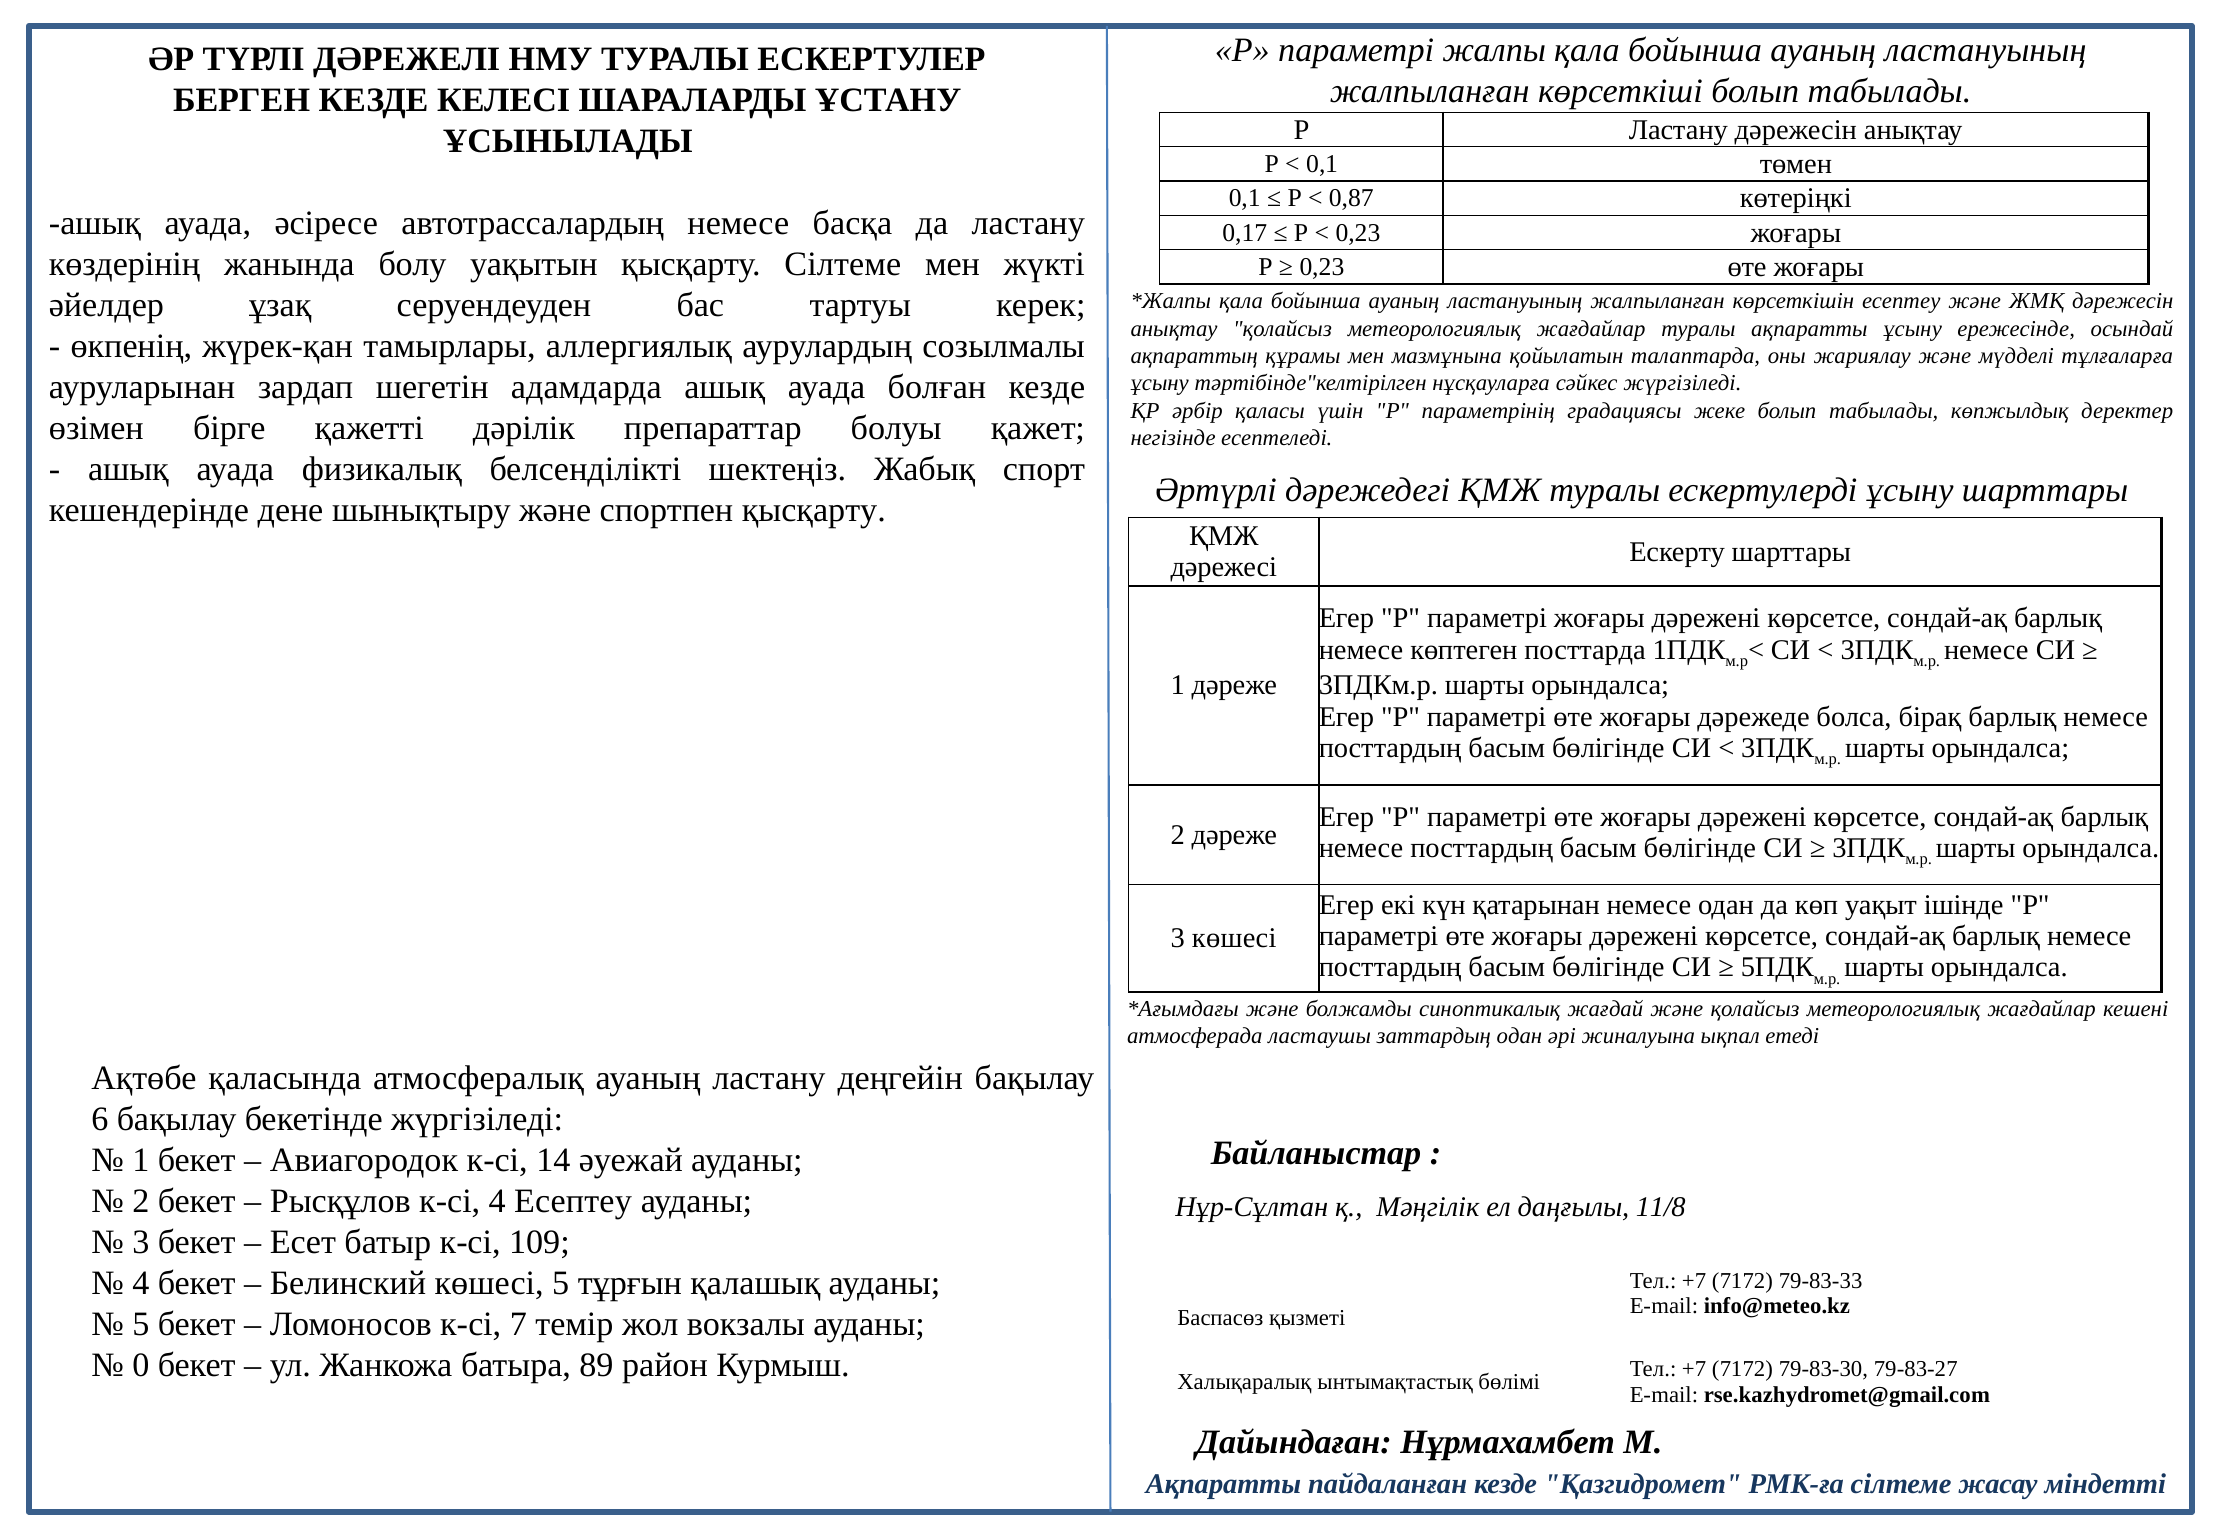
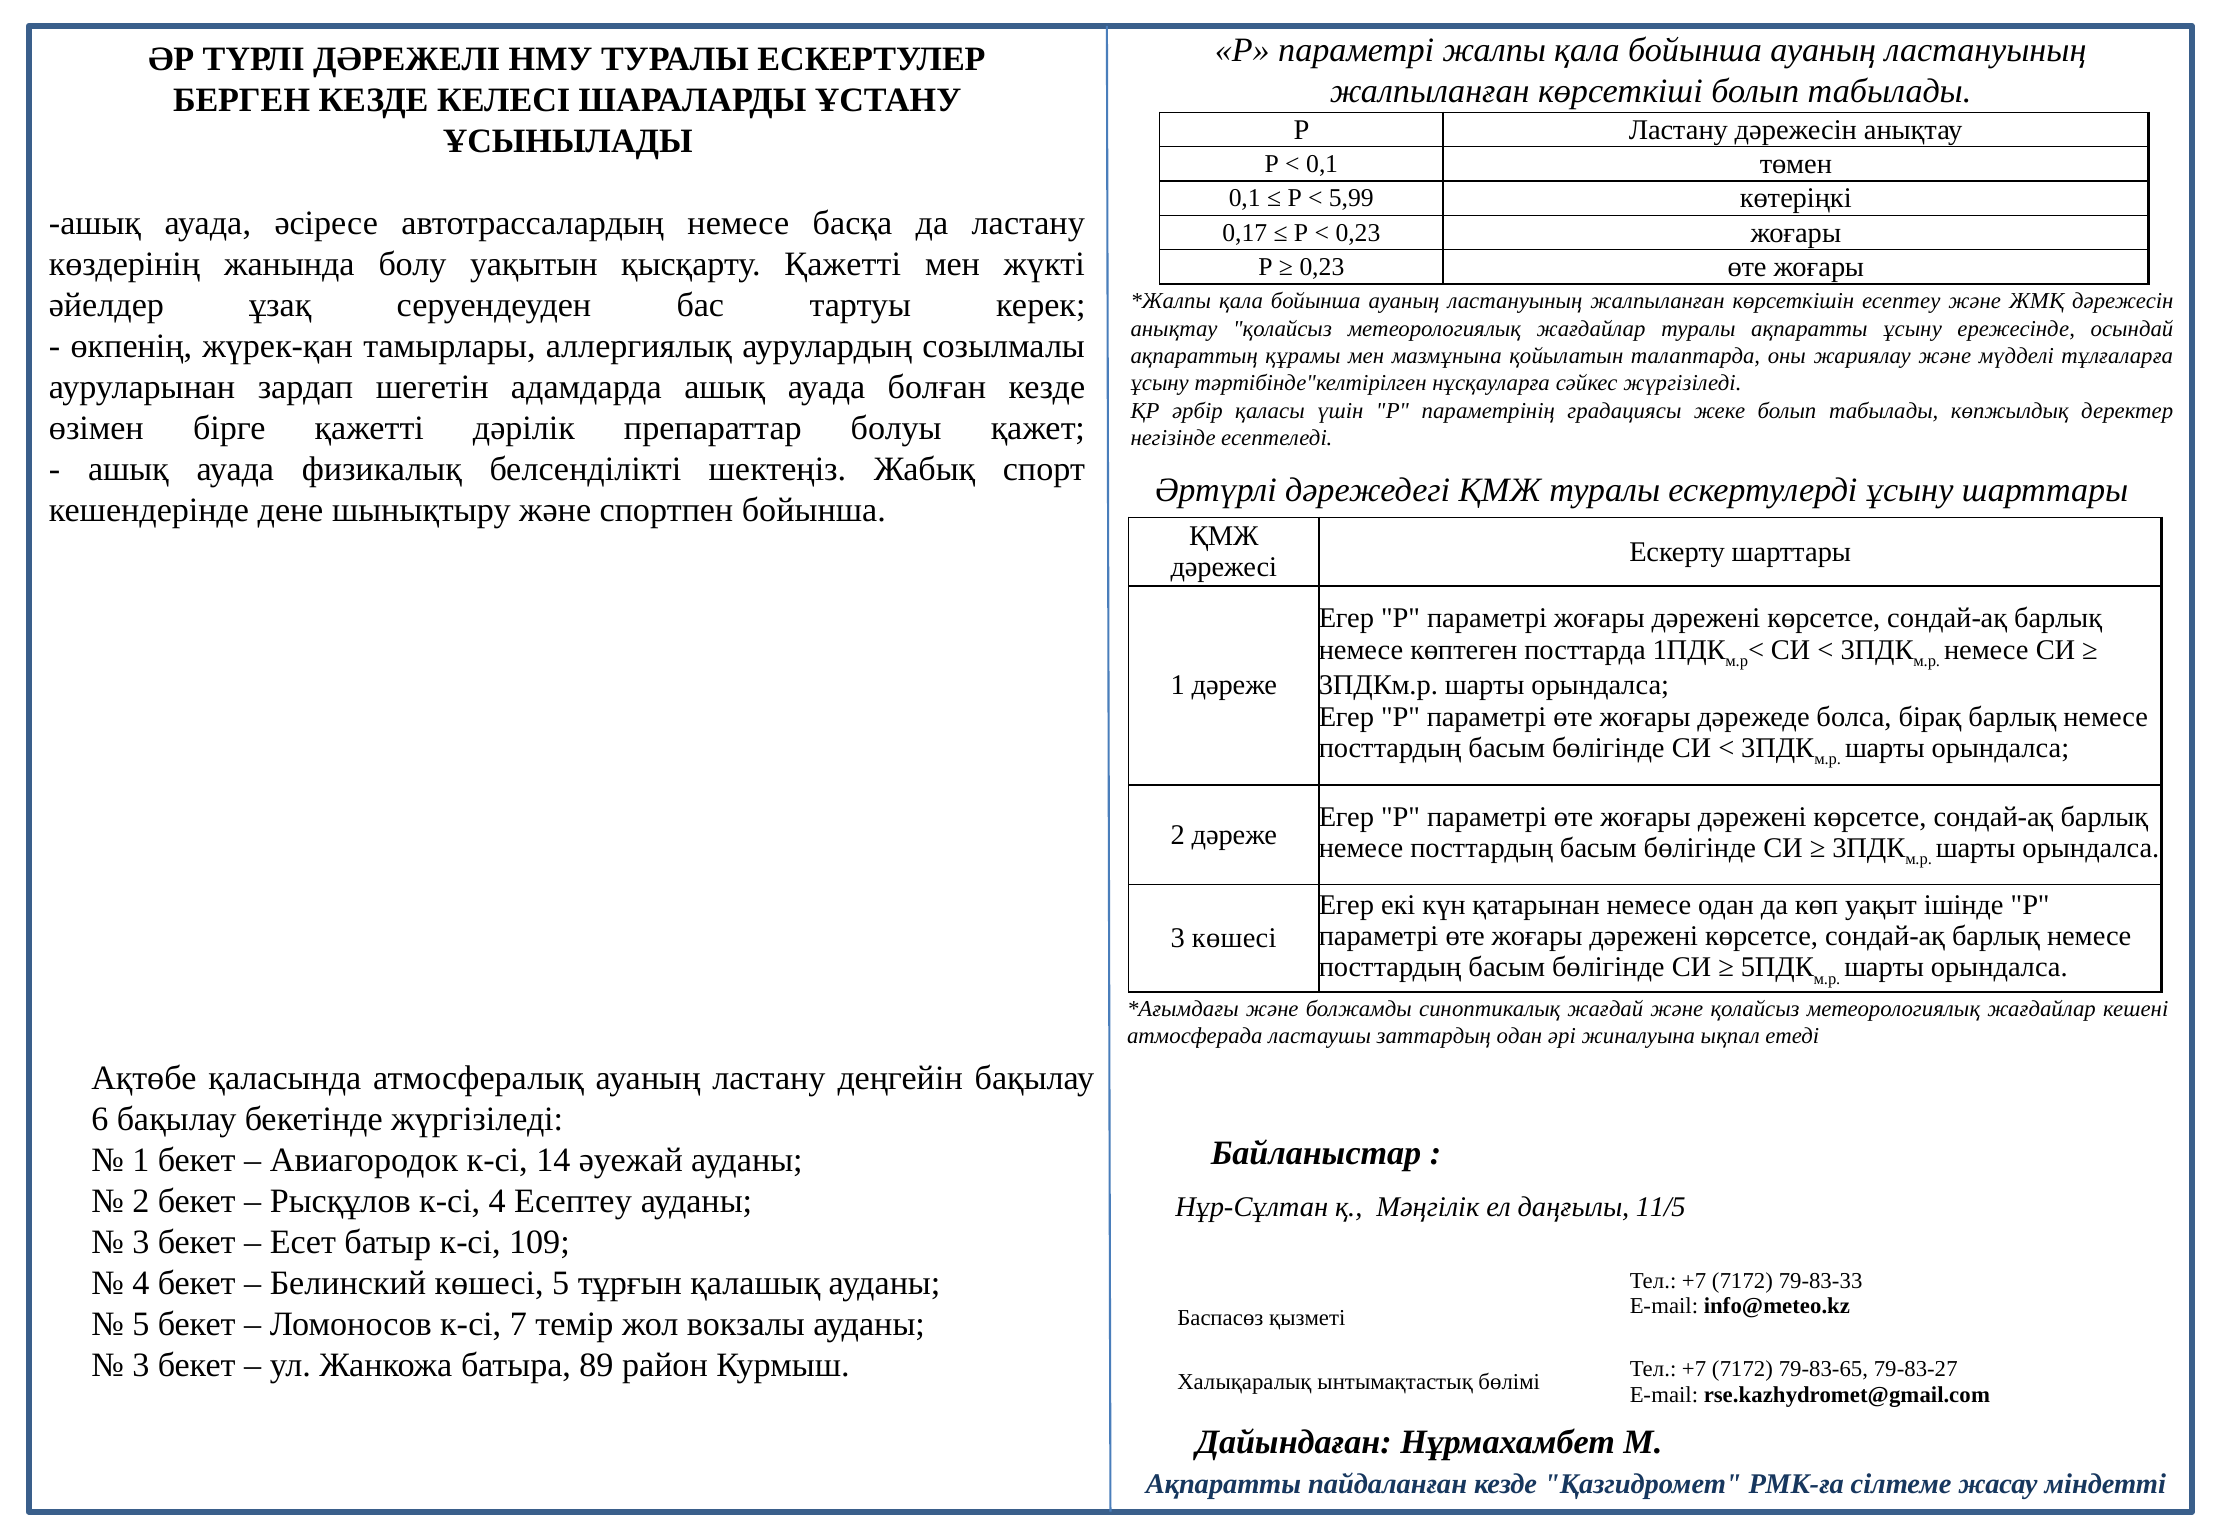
0,87: 0,87 -> 5,99
қысқарту Сілтеме: Сілтеме -> Қажетті
спортпен қысқарту: қысқарту -> бойынша
11/8: 11/8 -> 11/5
0 at (141, 1365): 0 -> 3
79-83-30: 79-83-30 -> 79-83-65
